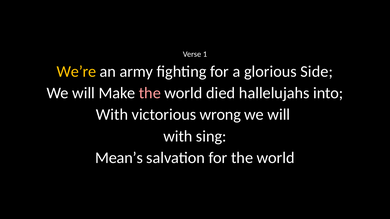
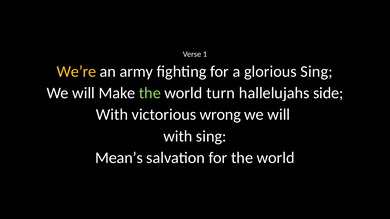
glorious Side: Side -> Sing
the at (150, 93) colour: pink -> light green
died: died -> turn
into: into -> side
